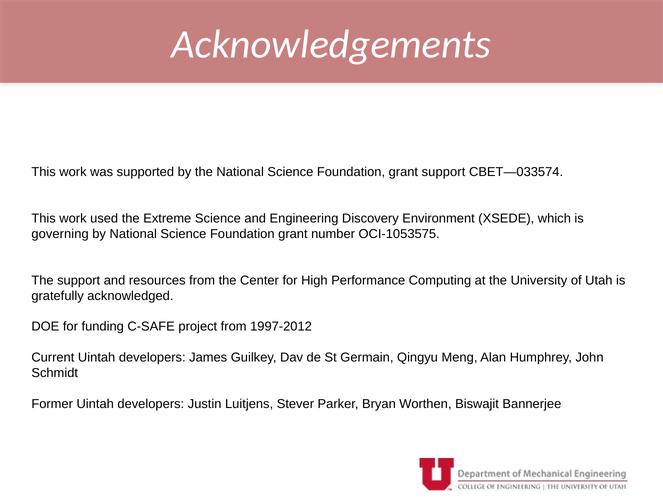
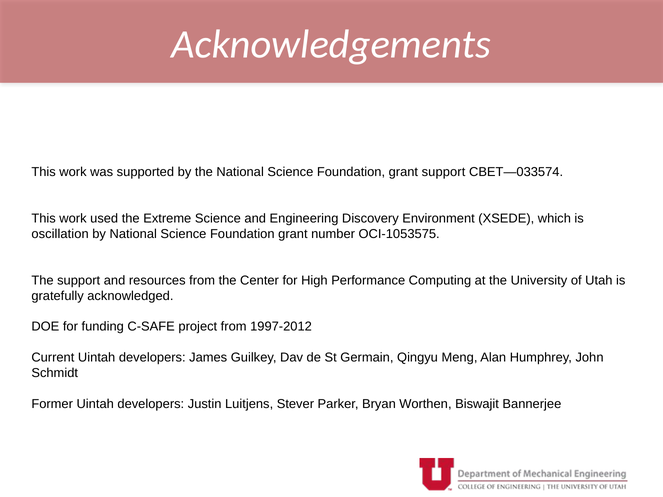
governing: governing -> oscillation
